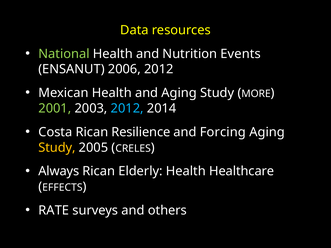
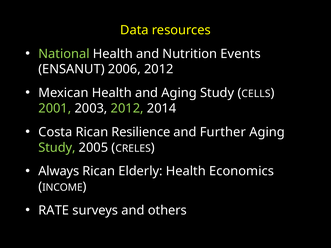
MORE: MORE -> CELLS
2012 at (127, 108) colour: light blue -> light green
Forcing: Forcing -> Further
Study at (57, 148) colour: yellow -> light green
Healthcare: Healthcare -> Economics
EFFECTS: EFFECTS -> INCOME
